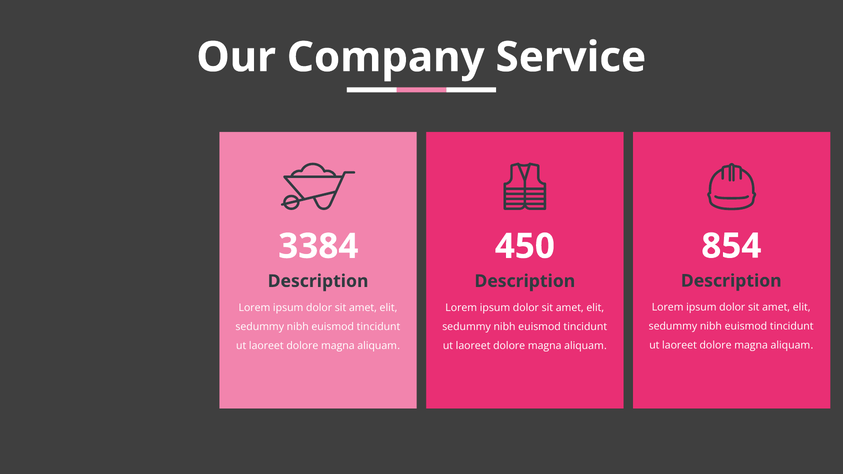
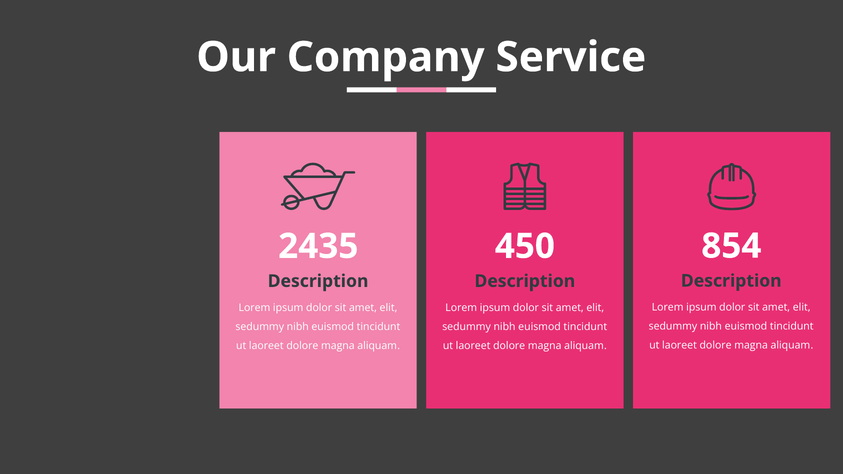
3384: 3384 -> 2435
